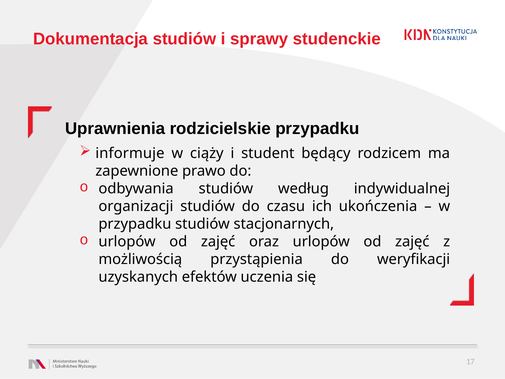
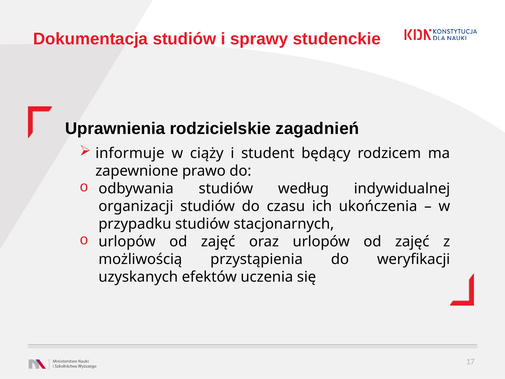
rodzicielskie przypadku: przypadku -> zagadnień
